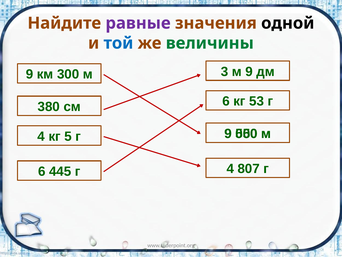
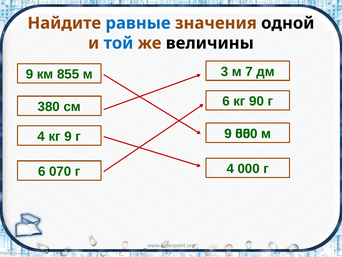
равные colour: purple -> blue
величины colour: green -> black
3 м 9: 9 -> 7
300: 300 -> 855
53: 53 -> 90
кг 5: 5 -> 9
807: 807 -> 000
445: 445 -> 070
